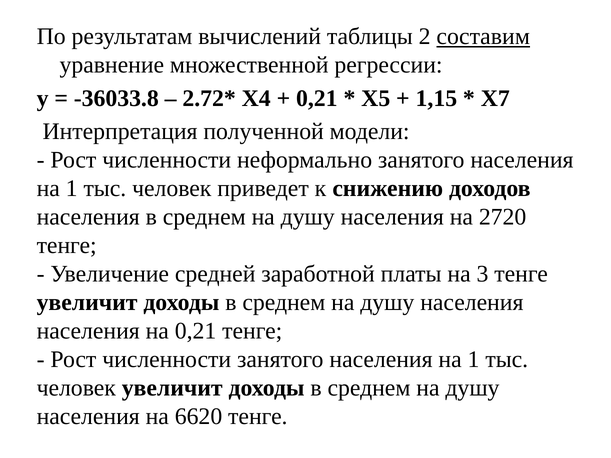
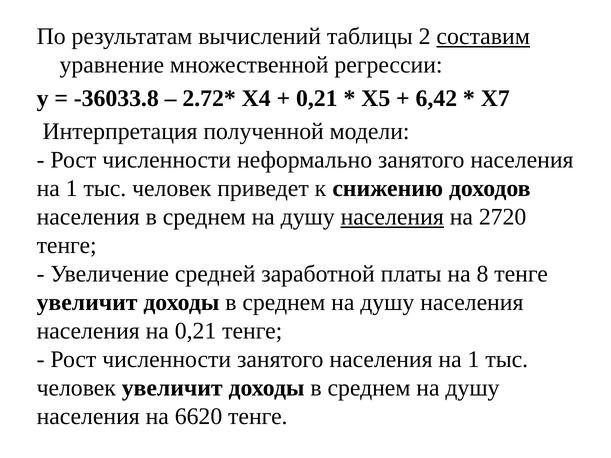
1,15: 1,15 -> 6,42
населения at (392, 217) underline: none -> present
3: 3 -> 8
